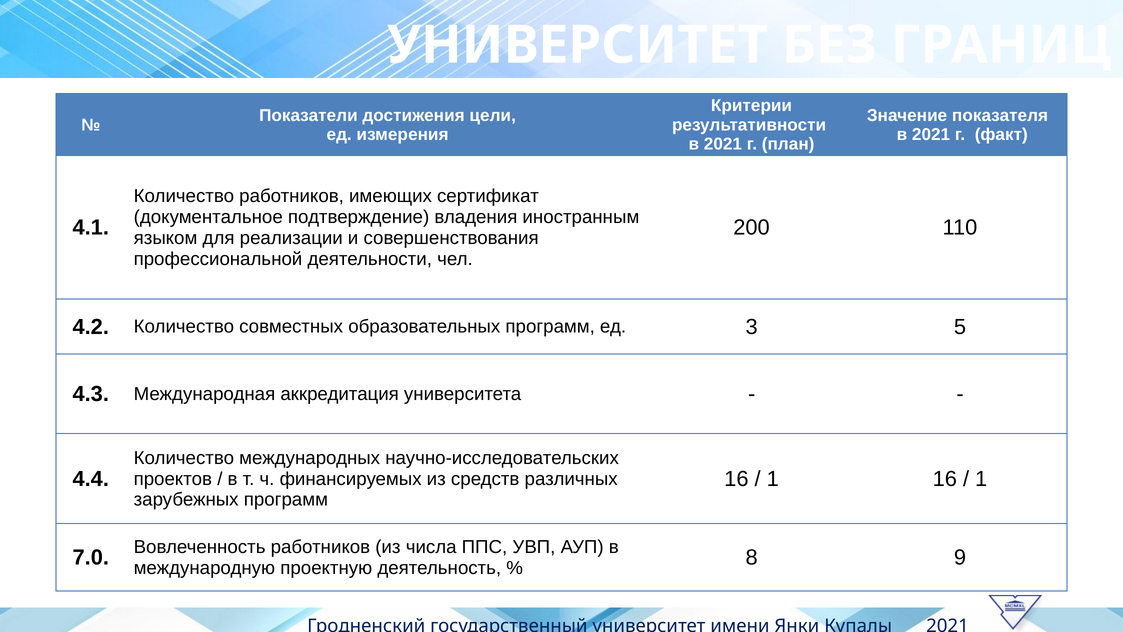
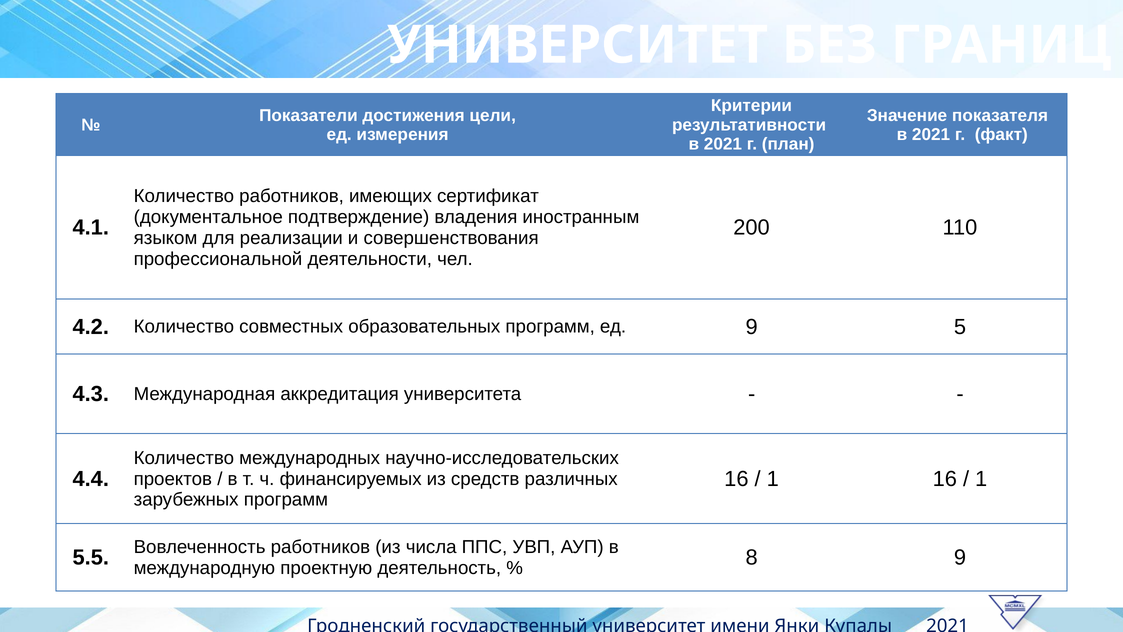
ед 3: 3 -> 9
7.0: 7.0 -> 5.5
